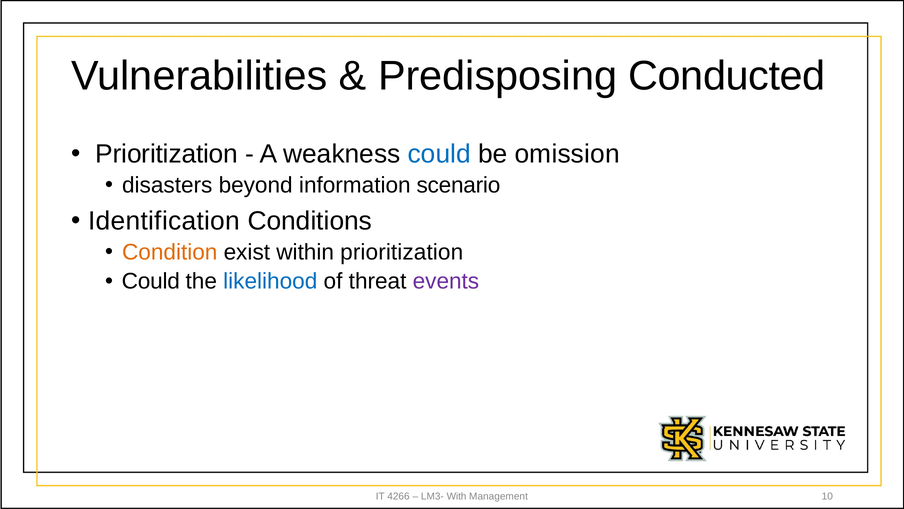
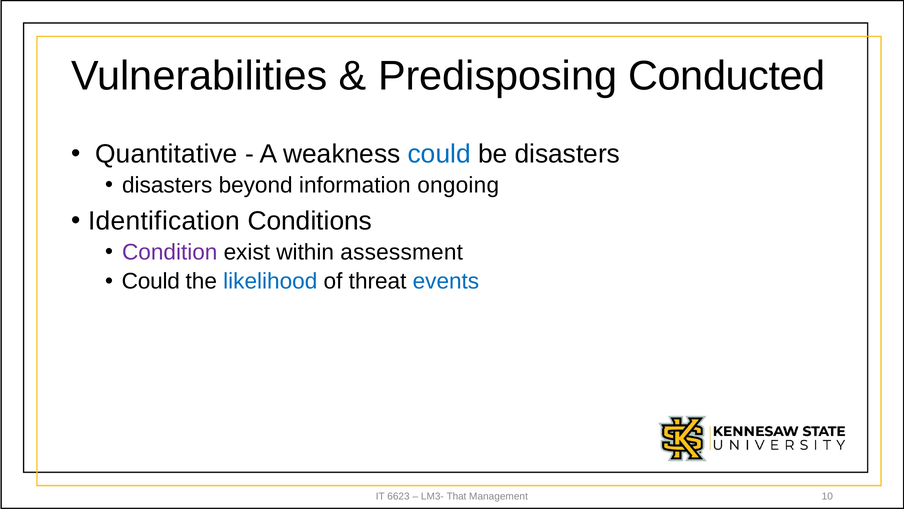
Prioritization at (167, 154): Prioritization -> Quantitative
be omission: omission -> disasters
scenario: scenario -> ongoing
Condition colour: orange -> purple
within prioritization: prioritization -> assessment
events colour: purple -> blue
4266: 4266 -> 6623
With: With -> That
